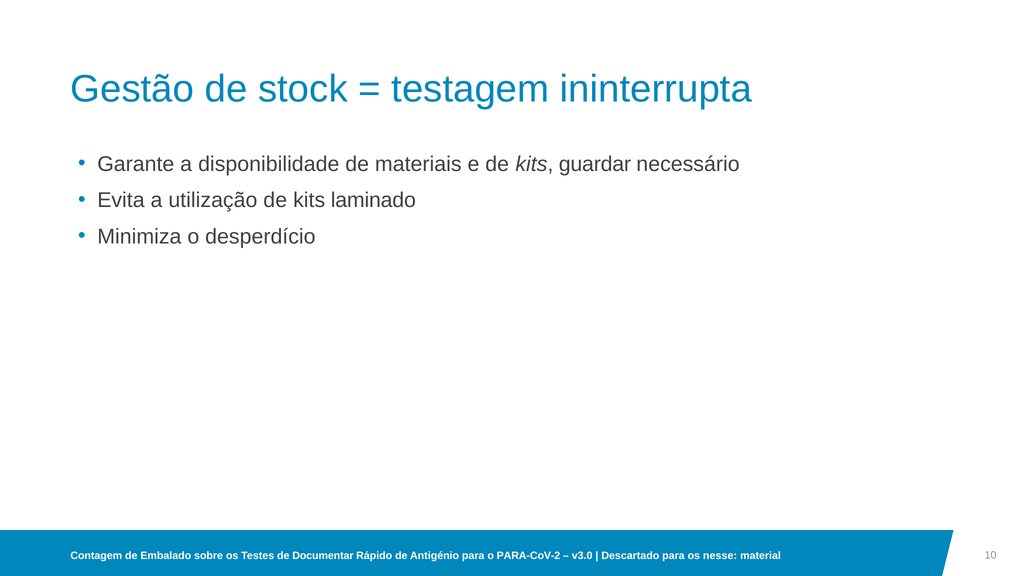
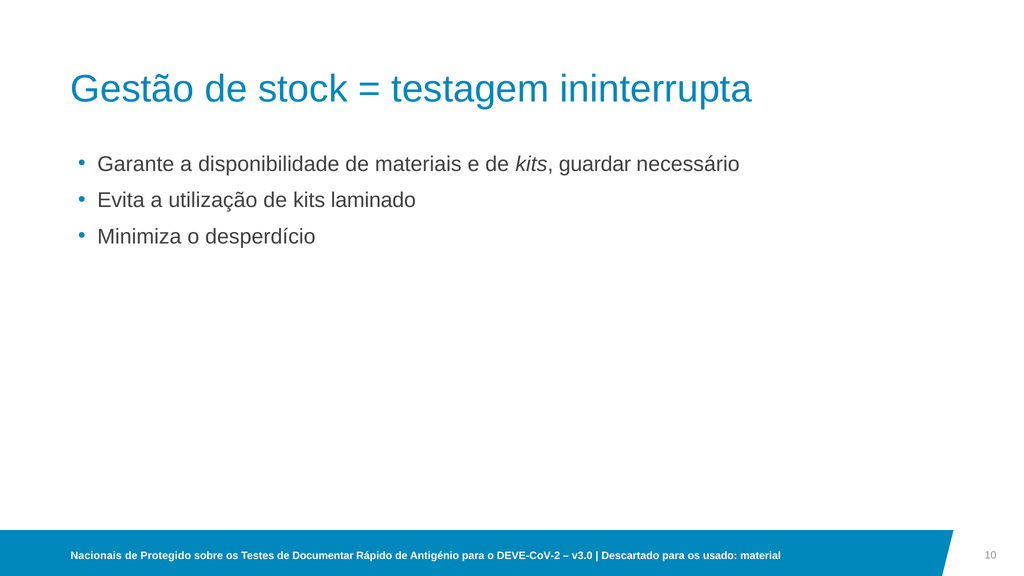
Contagem: Contagem -> Nacionais
Embalado: Embalado -> Protegido
PARA-CoV-2: PARA-CoV-2 -> DEVE-CoV-2
nesse: nesse -> usado
